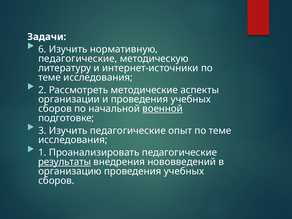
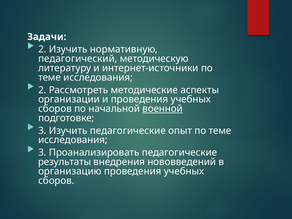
6 at (42, 49): 6 -> 2
педагогические at (78, 59): педагогические -> педагогический
1 at (42, 153): 1 -> 3
результаты underline: present -> none
